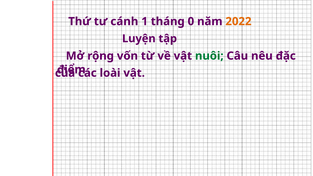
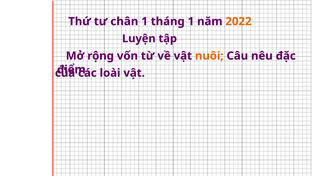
cánh: cánh -> chân
tháng 0: 0 -> 1
nuôi colour: green -> orange
